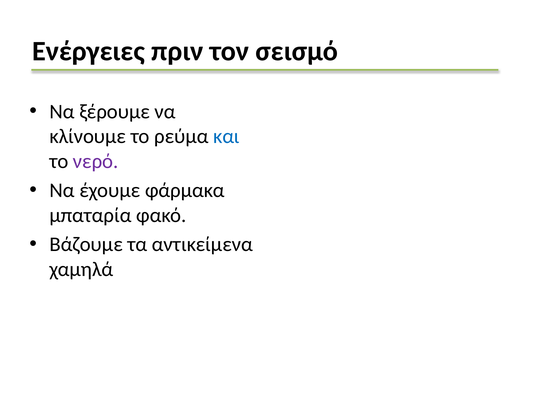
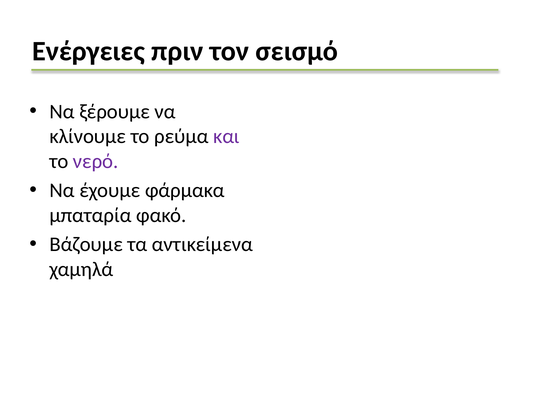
και colour: blue -> purple
